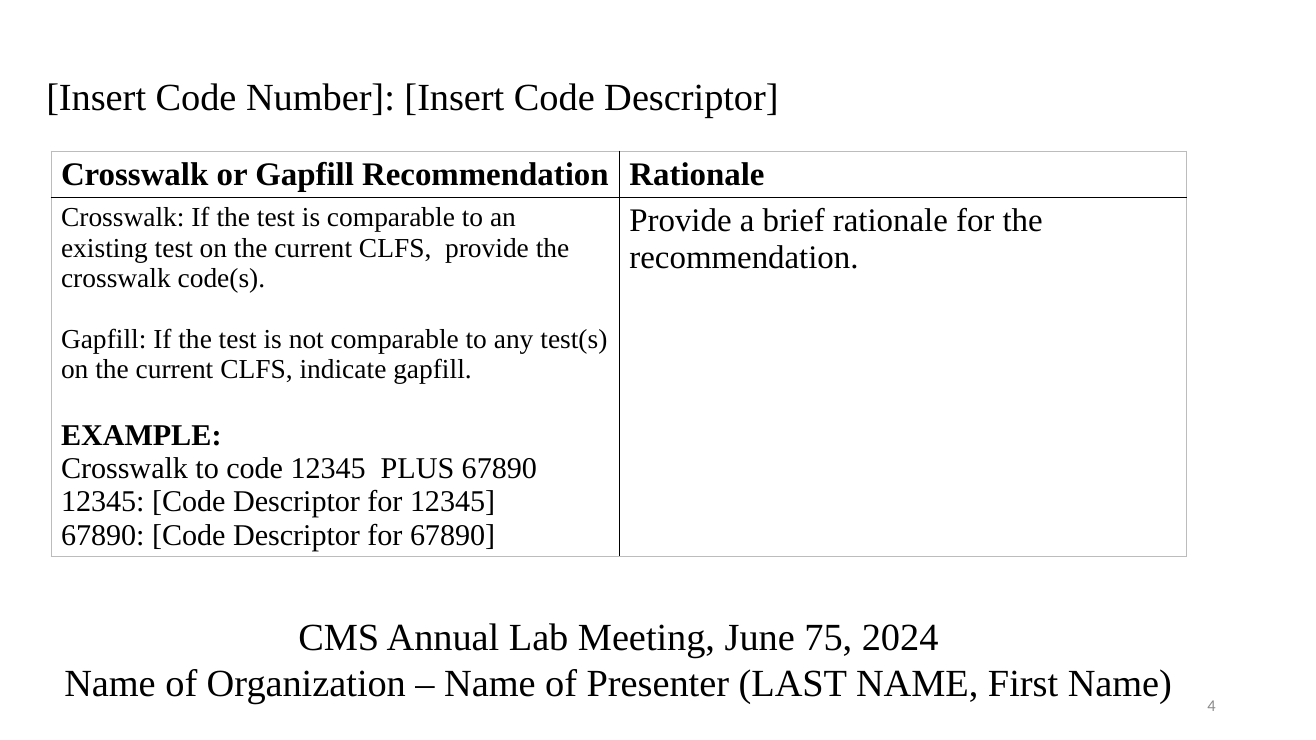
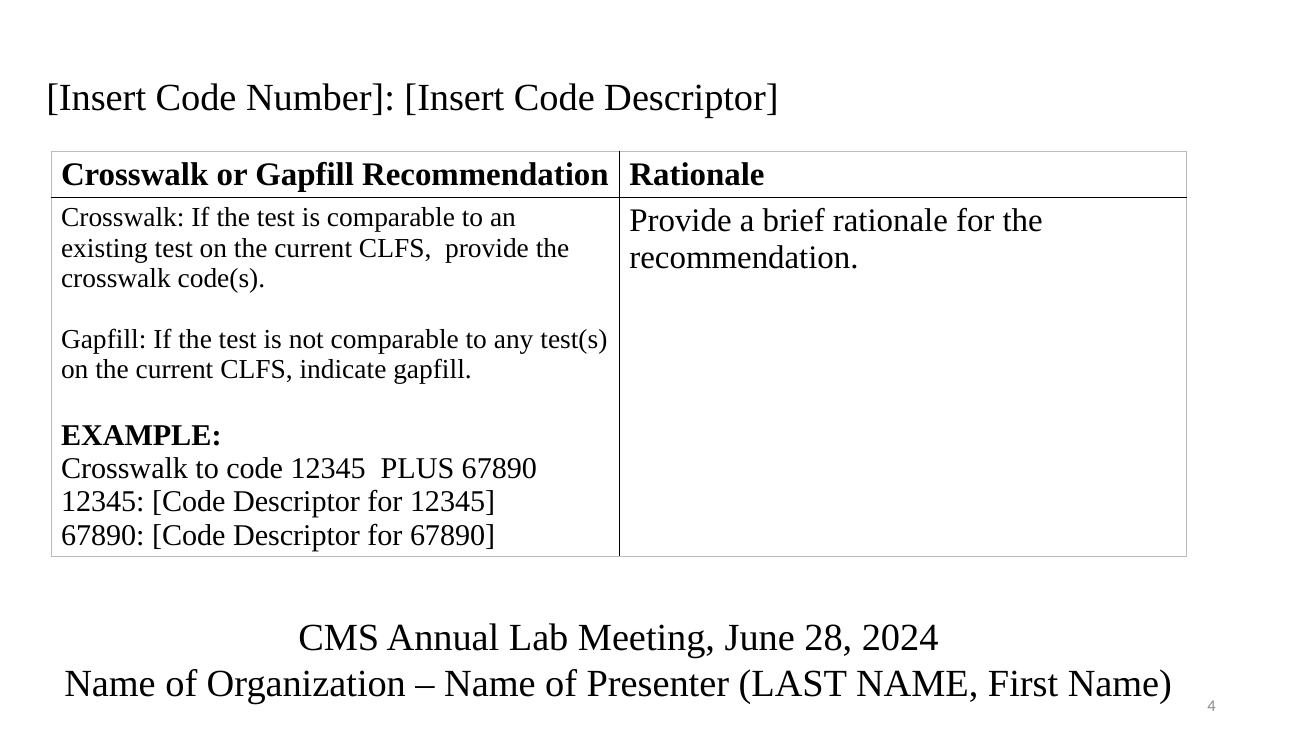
75: 75 -> 28
